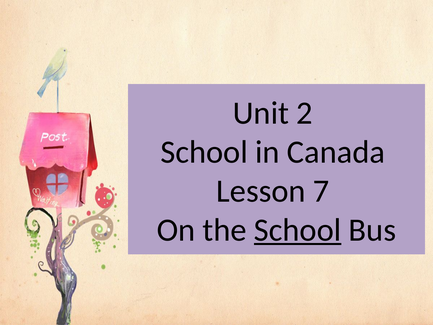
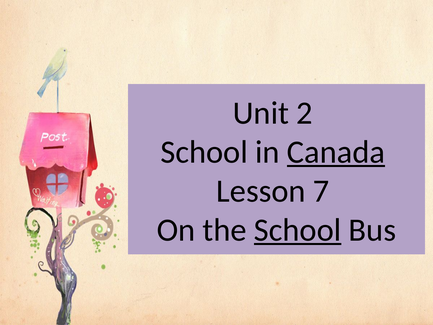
Canada underline: none -> present
